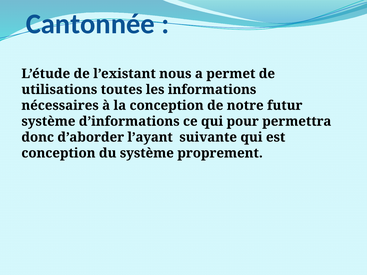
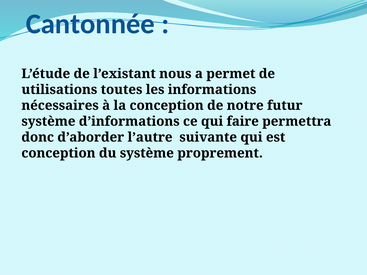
pour: pour -> faire
l’ayant: l’ayant -> l’autre
